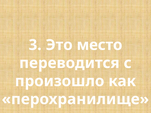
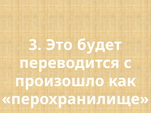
место: место -> будет
